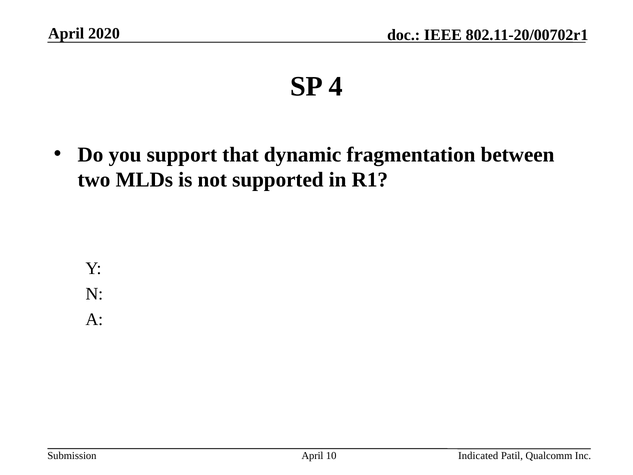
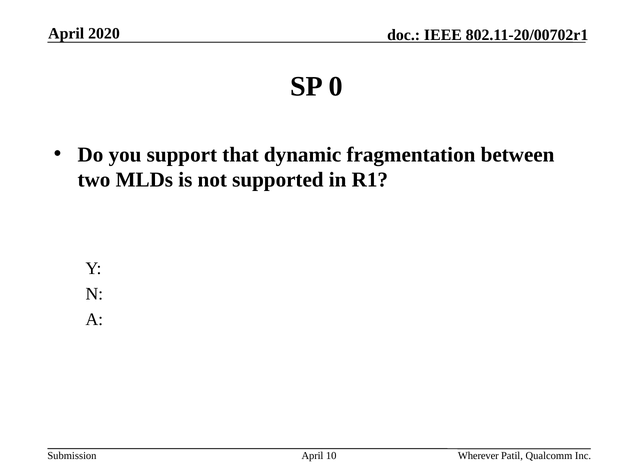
4: 4 -> 0
Indicated: Indicated -> Wherever
